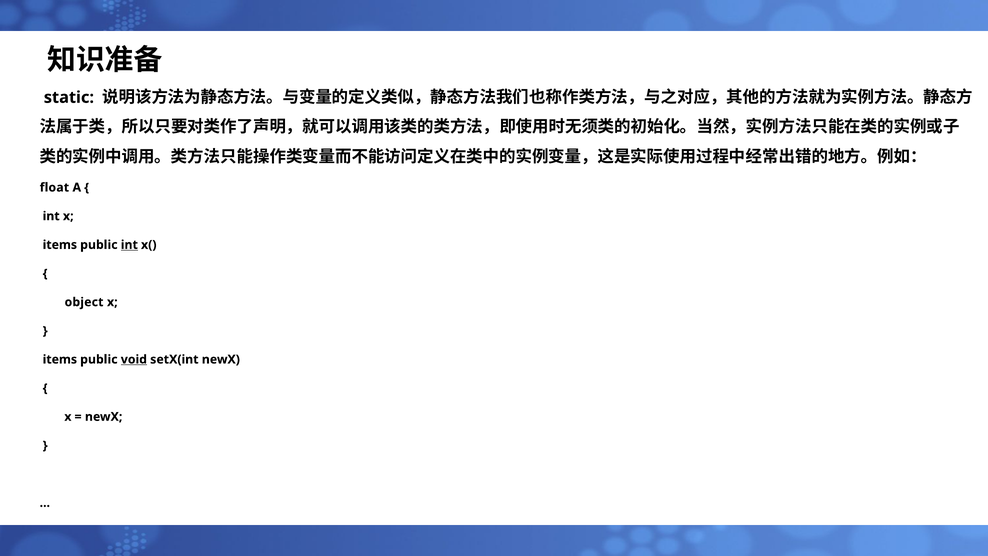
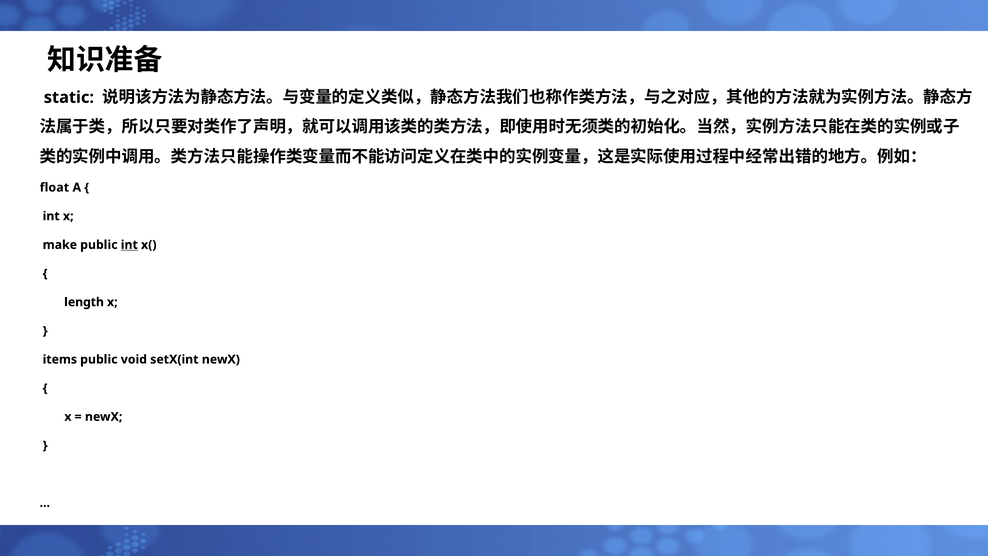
items at (60, 245): items -> make
object: object -> length
void underline: present -> none
